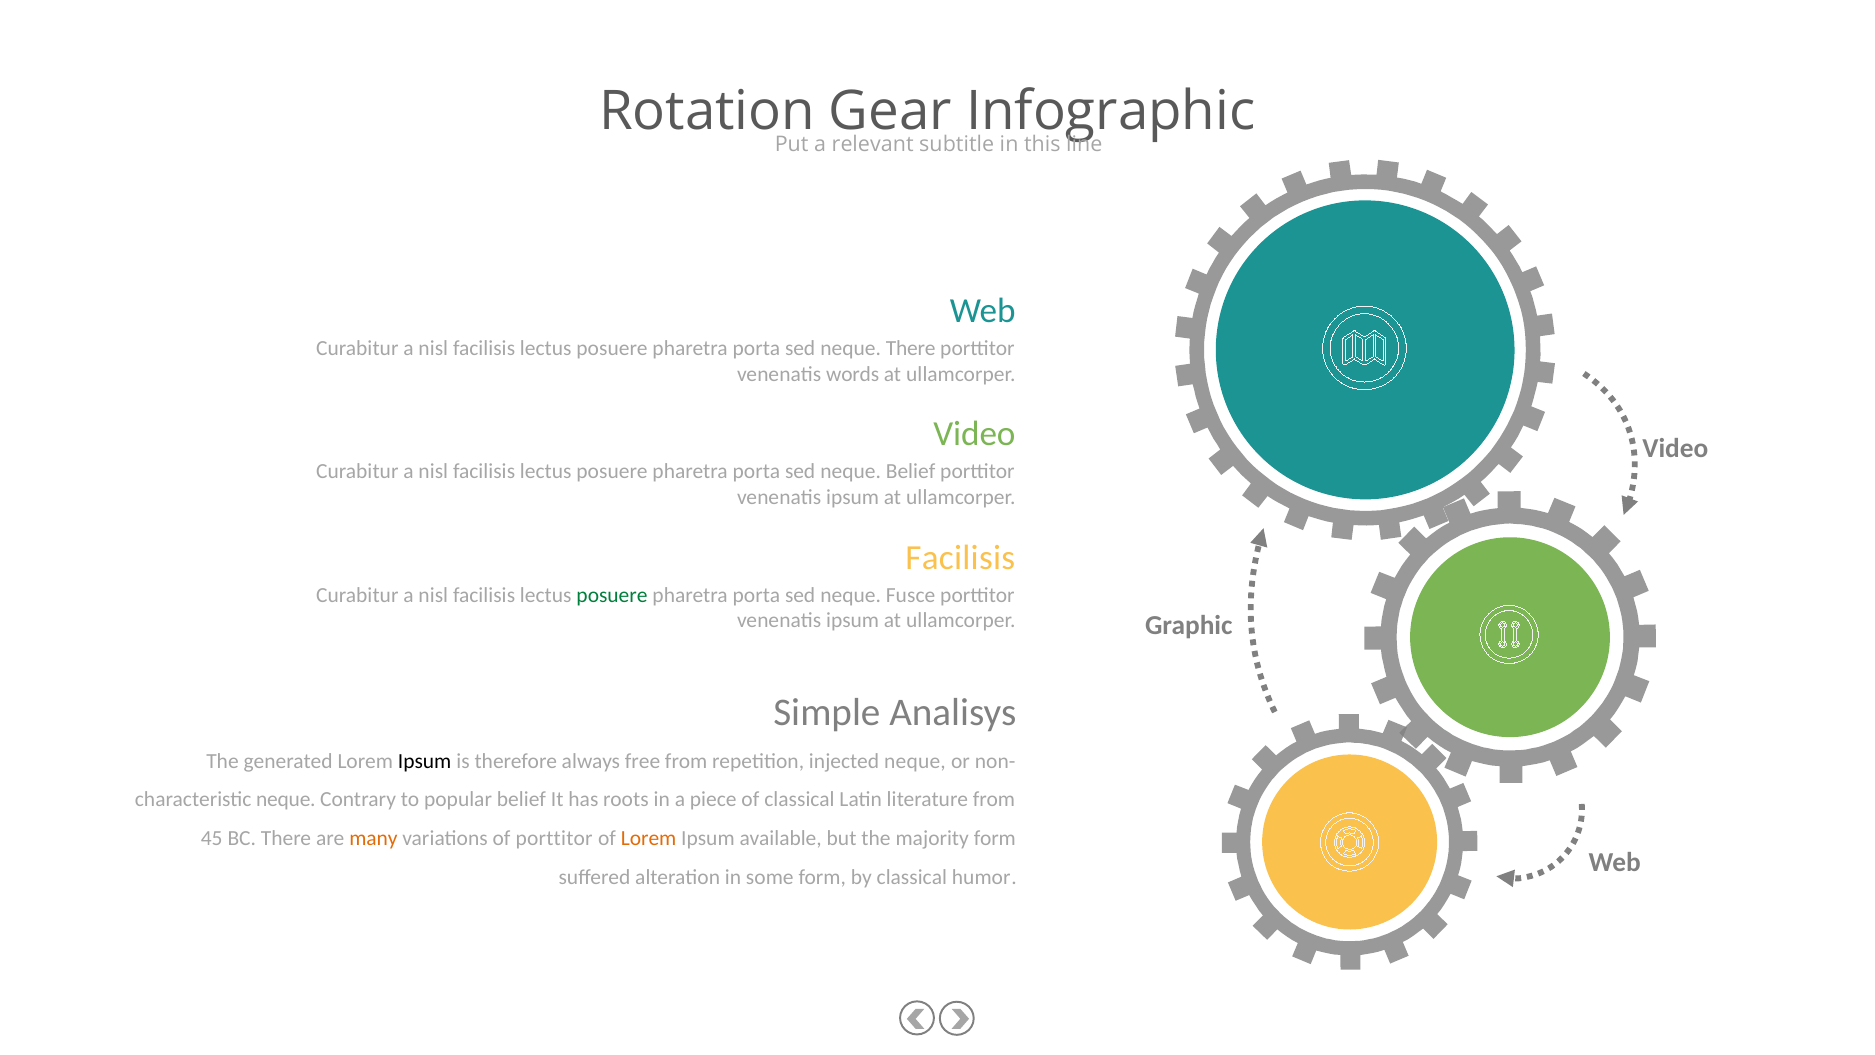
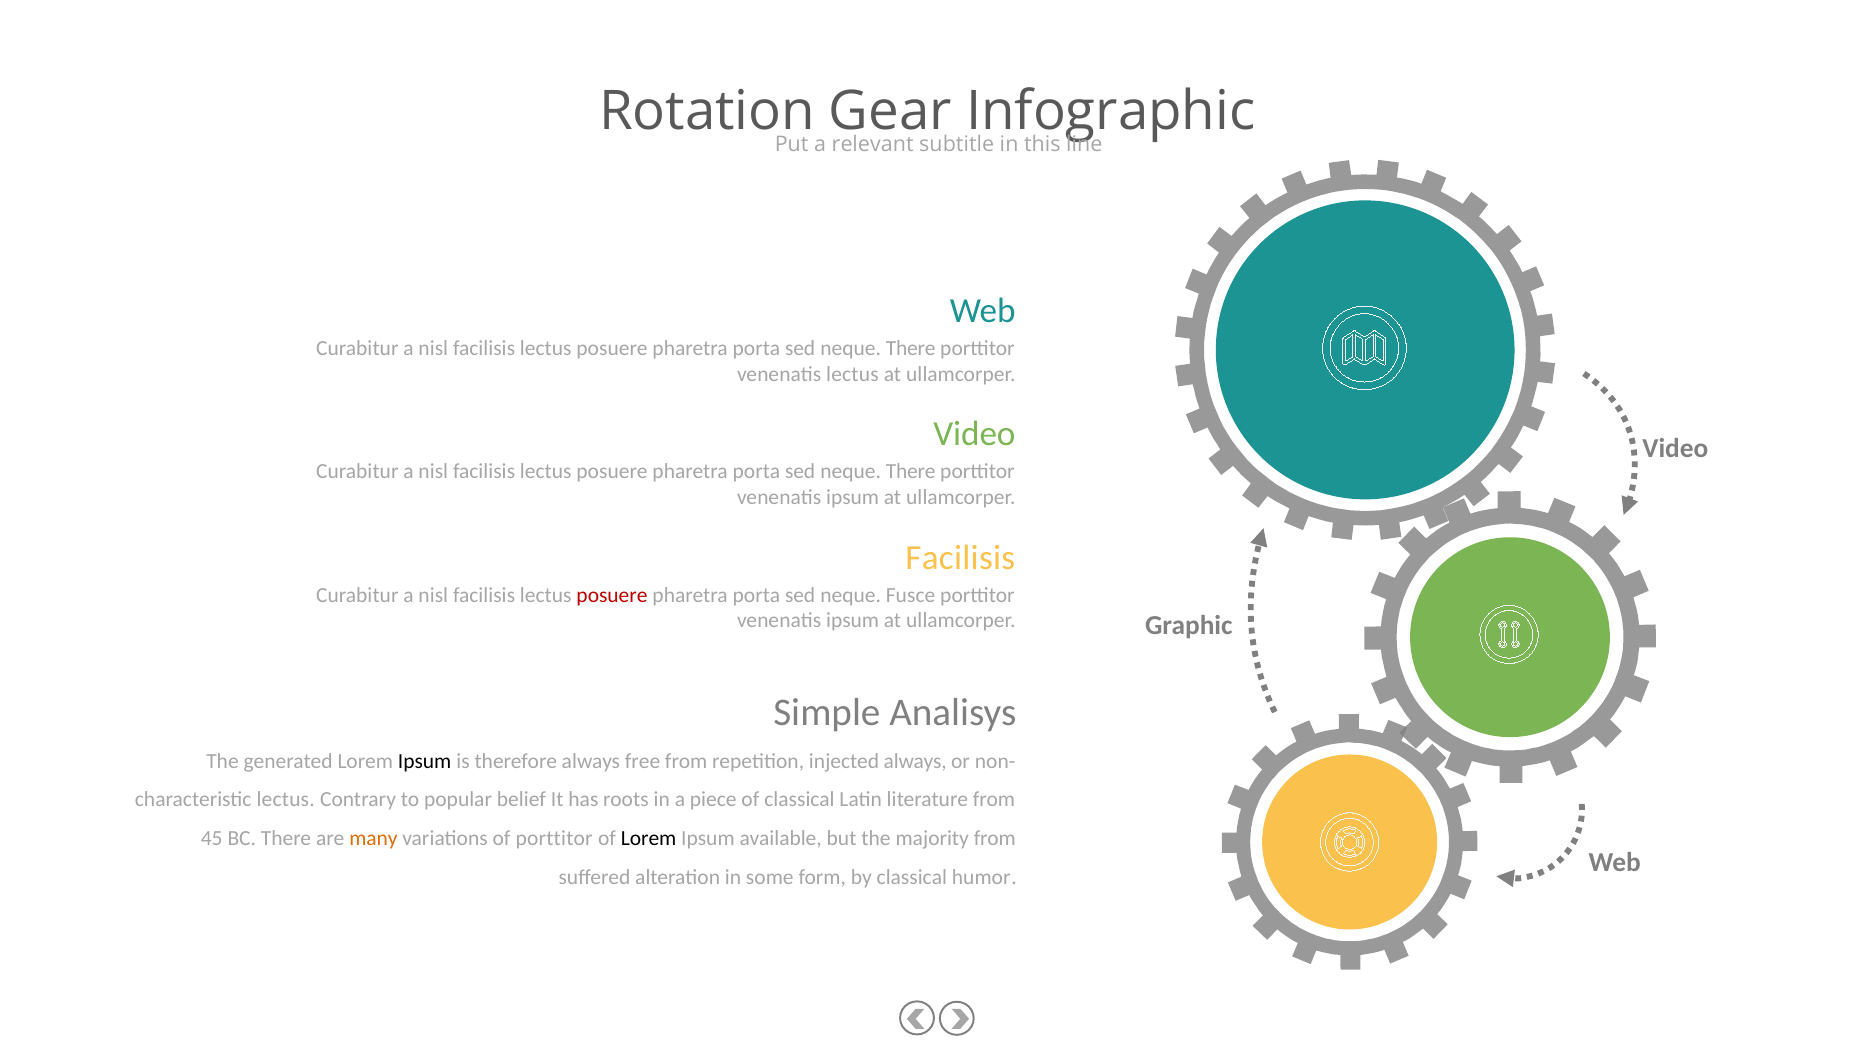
venenatis words: words -> lectus
Belief at (911, 471): Belief -> There
posuere at (612, 595) colour: green -> red
injected neque: neque -> always
neque at (286, 799): neque -> lectus
Lorem at (649, 838) colour: orange -> black
majority form: form -> from
